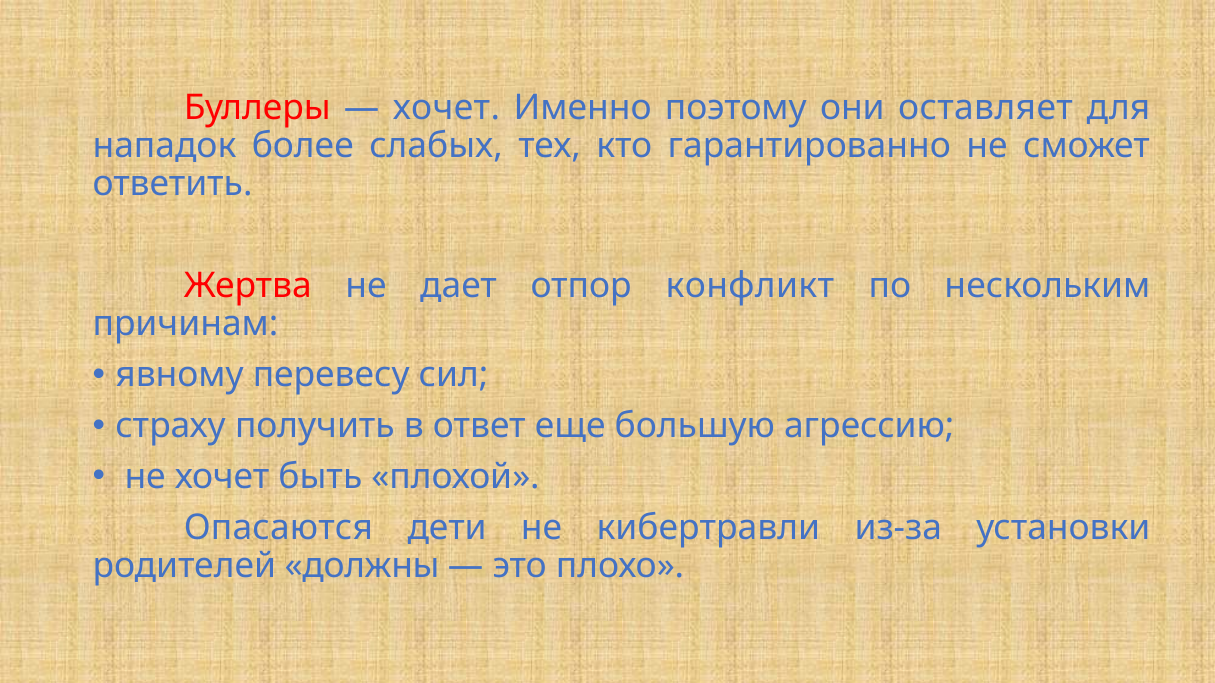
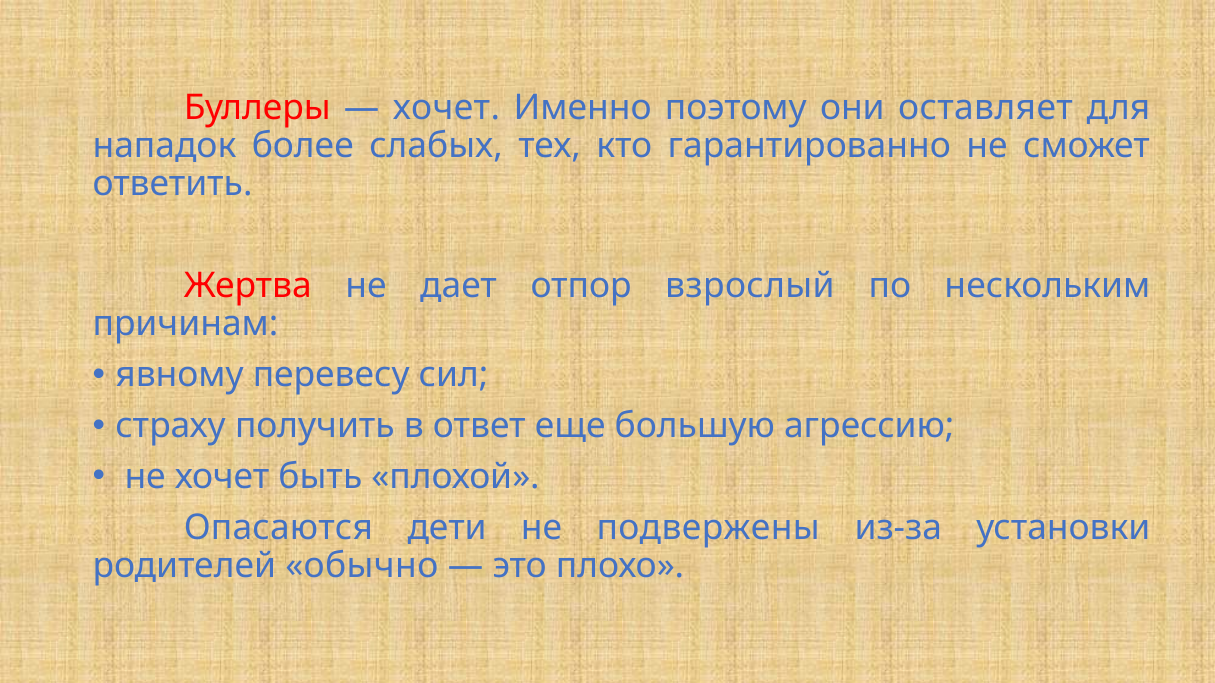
конфликт: конфликт -> взрослый
кибертравли: кибертравли -> подвержены
должны: должны -> обычно
